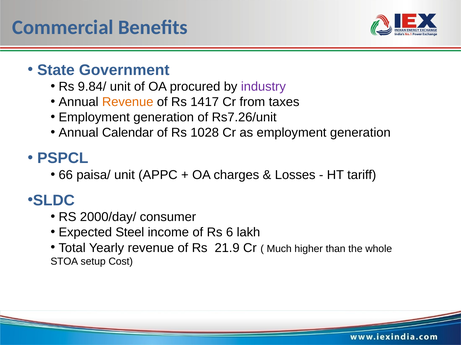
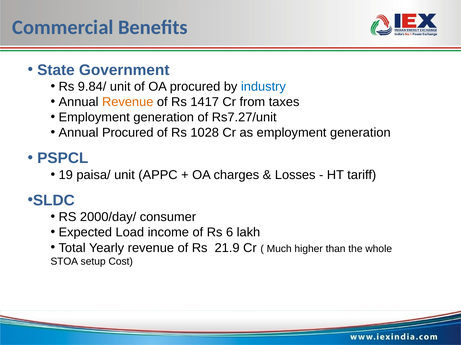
industry colour: purple -> blue
Rs7.26/unit: Rs7.26/unit -> Rs7.27/unit
Annual Calendar: Calendar -> Procured
66: 66 -> 19
Steel: Steel -> Load
